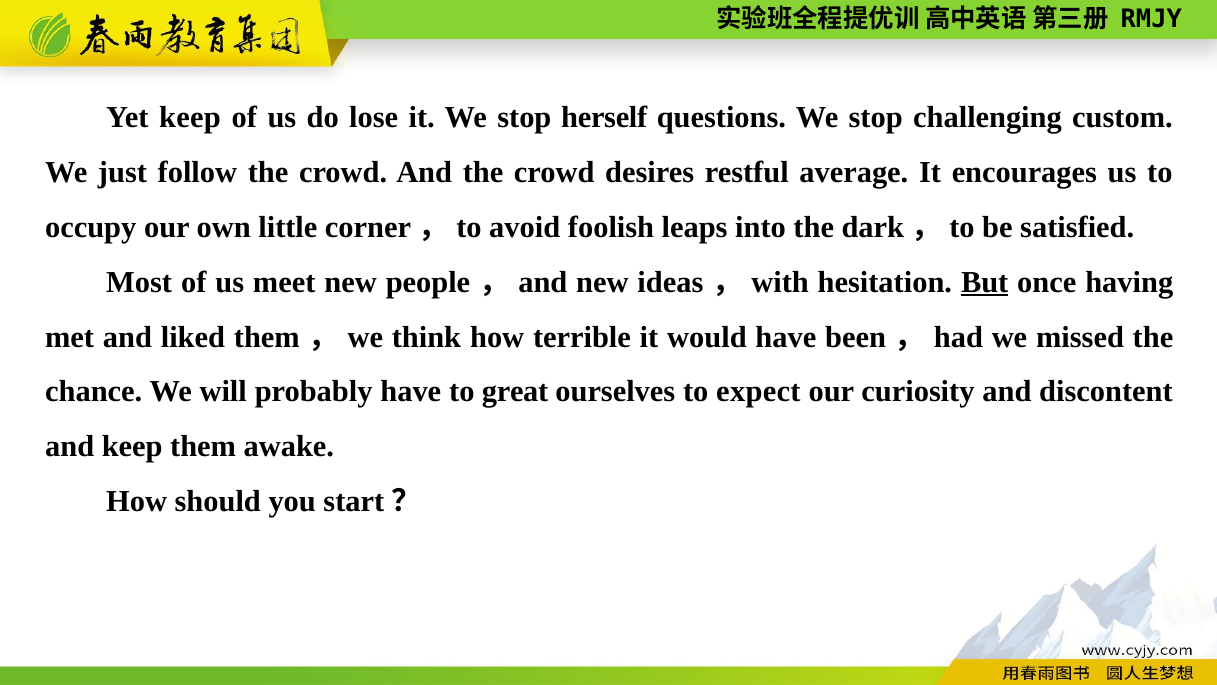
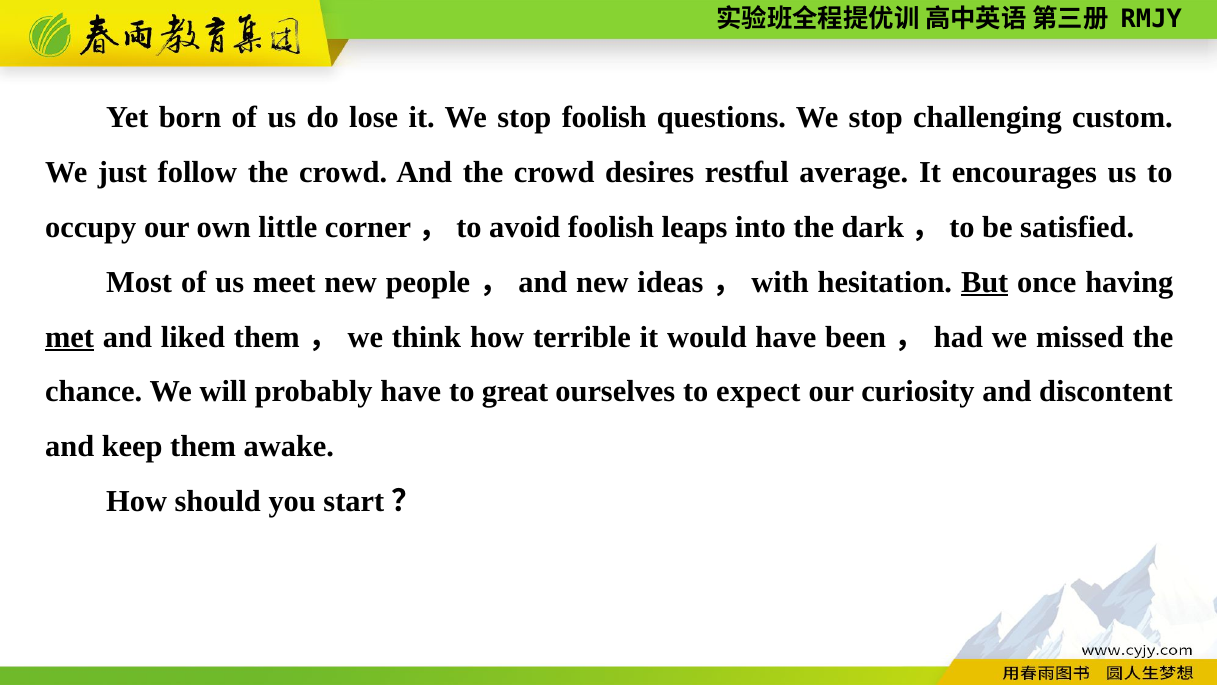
Yet keep: keep -> born
stop herself: herself -> foolish
met underline: none -> present
